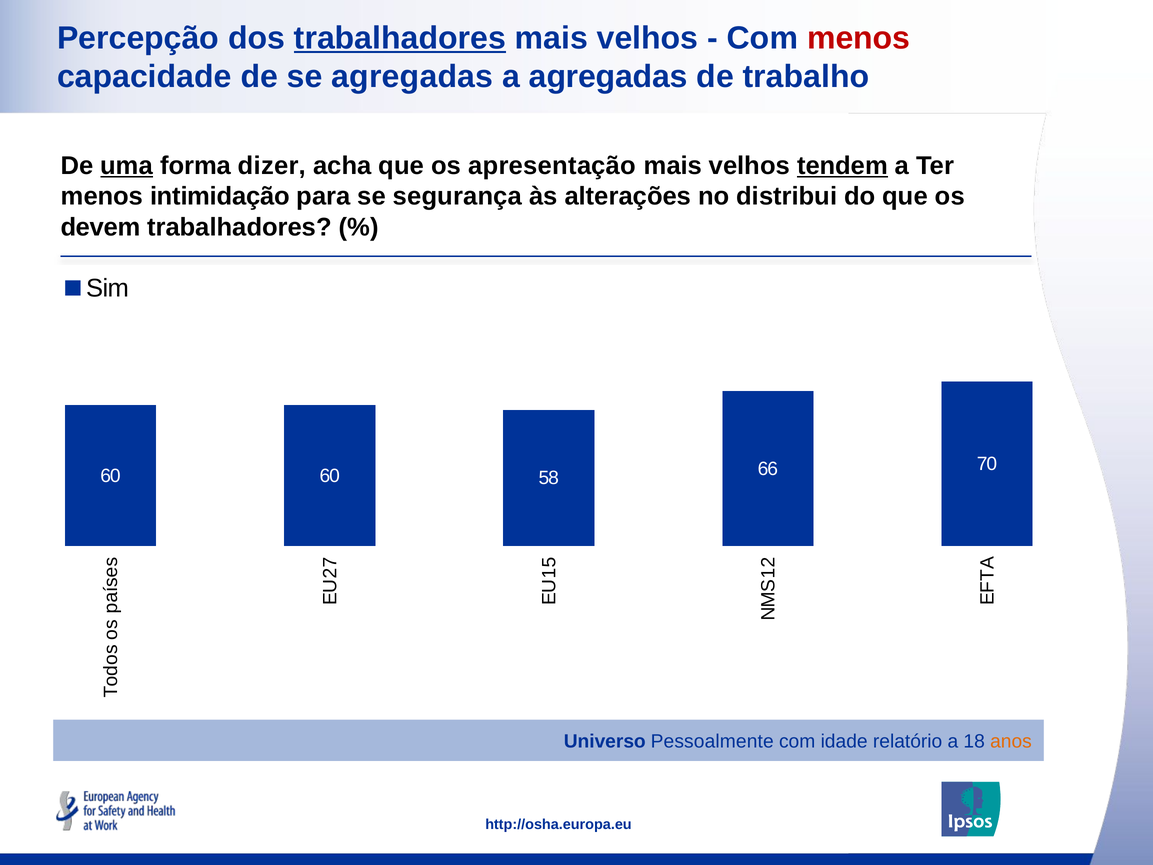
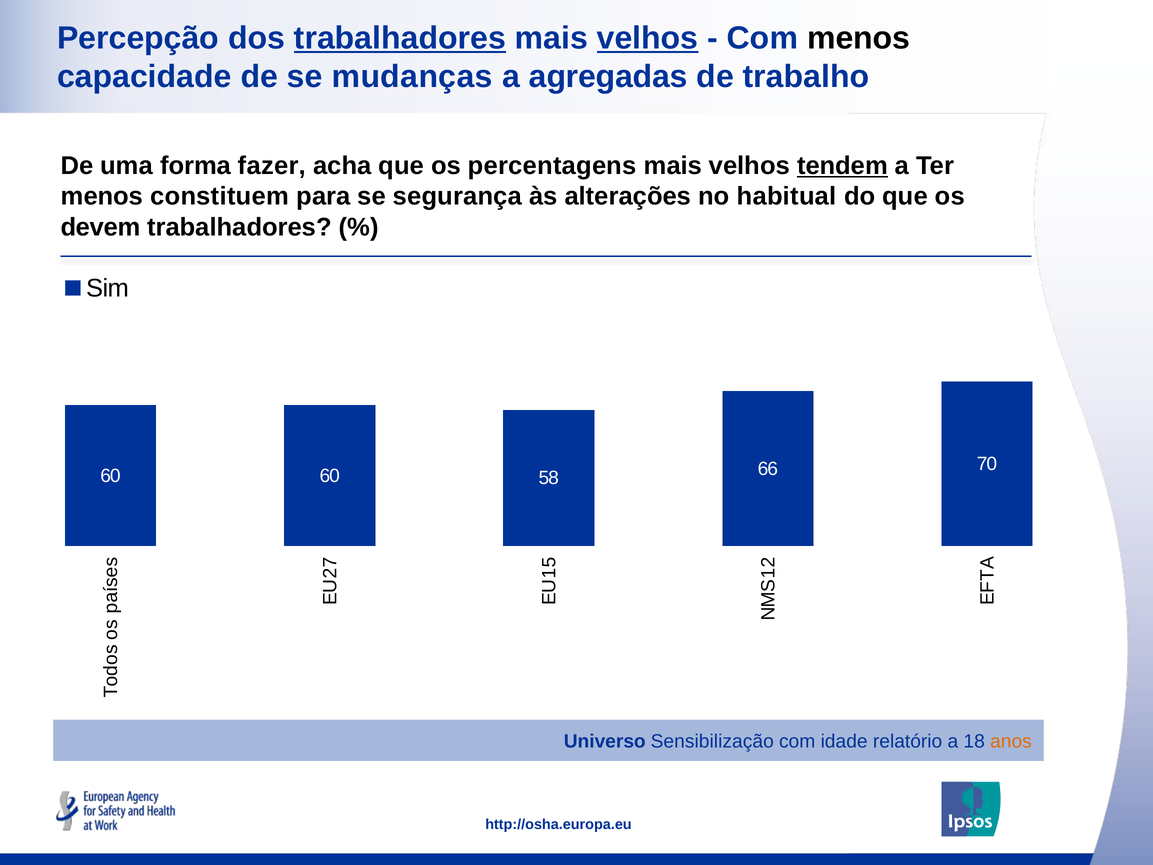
velhos at (648, 38) underline: none -> present
menos at (859, 38) colour: red -> black
se agregadas: agregadas -> mudanças
uma underline: present -> none
dizer: dizer -> fazer
apresentação: apresentação -> percentagens
intimidação: intimidação -> constituem
distribui: distribui -> habitual
Pessoalmente: Pessoalmente -> Sensibilização
